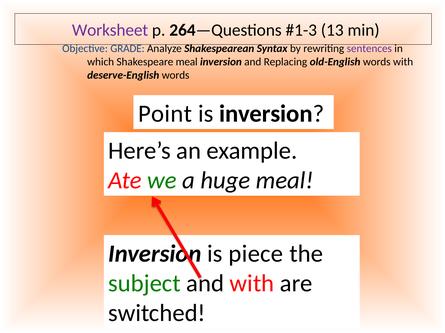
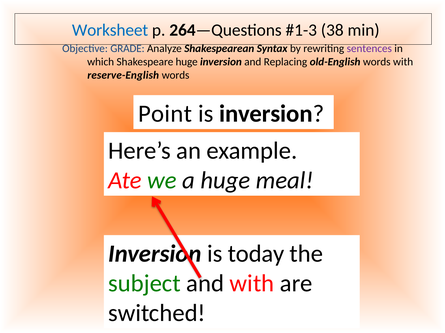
Worksheet colour: purple -> blue
13: 13 -> 38
Shakespeare meal: meal -> huge
deserve-English: deserve-English -> reserve-English
piece: piece -> today
